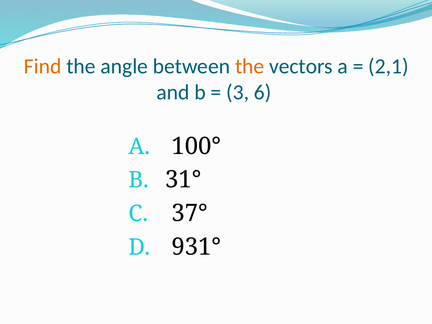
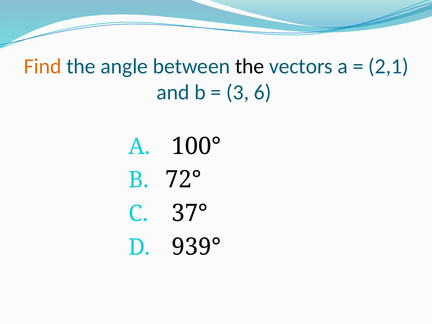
the at (250, 66) colour: orange -> black
31°: 31° -> 72°
931°: 931° -> 939°
